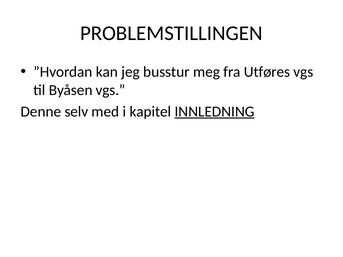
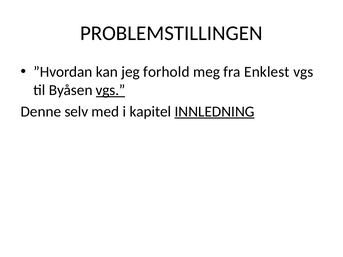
busstur: busstur -> forhold
Utføres: Utføres -> Enklest
vgs at (111, 90) underline: none -> present
